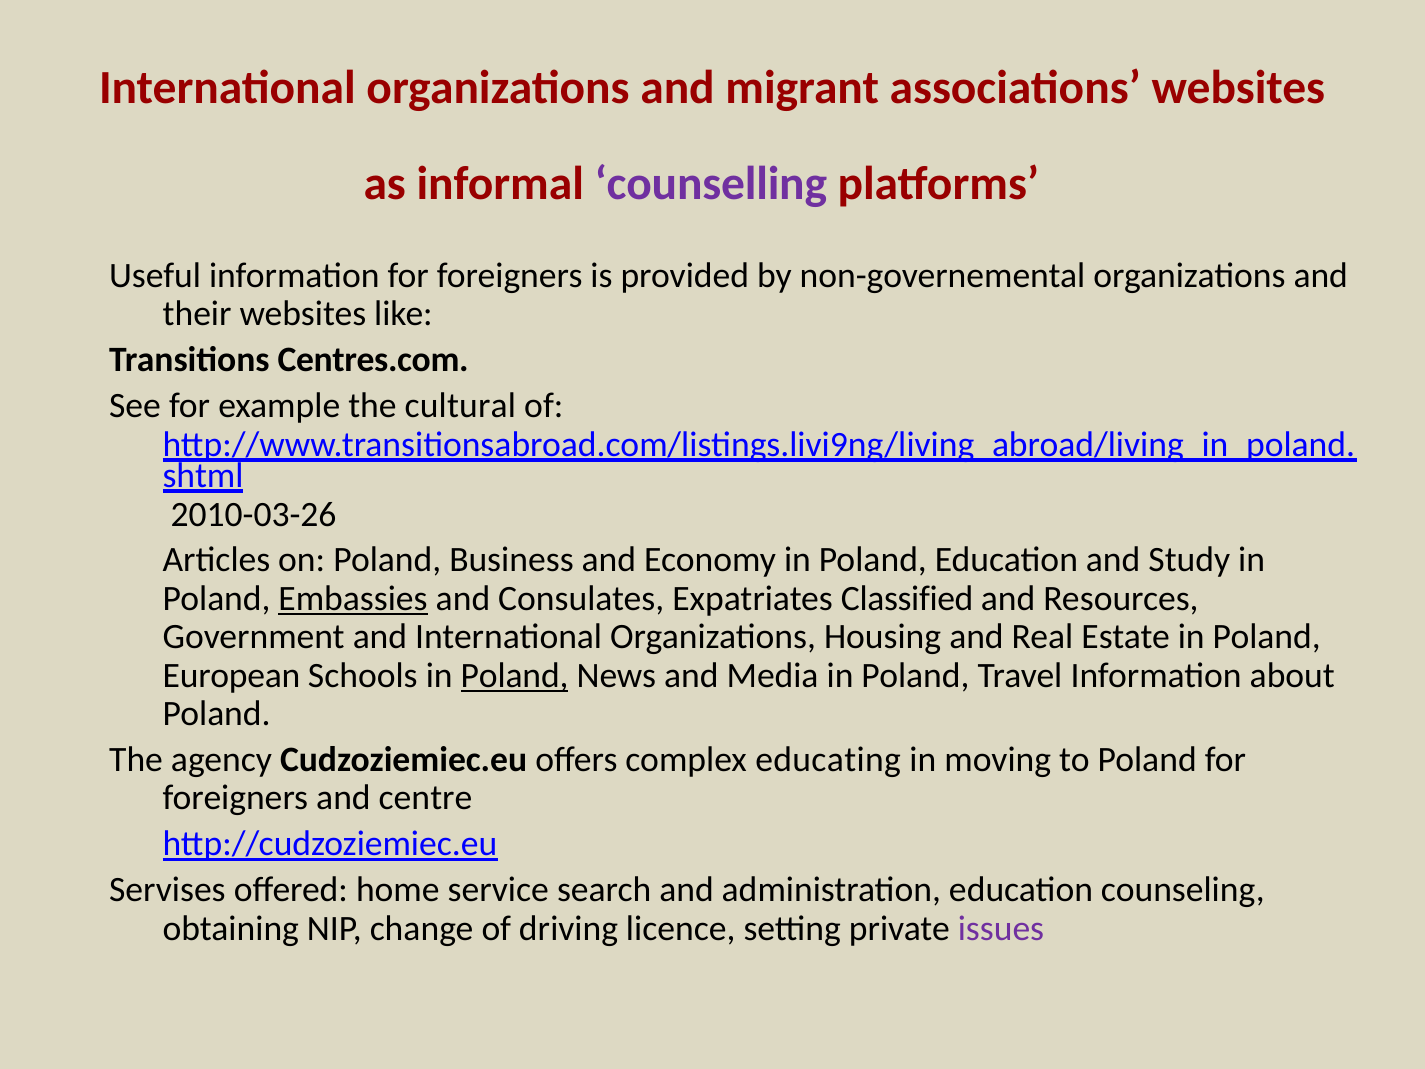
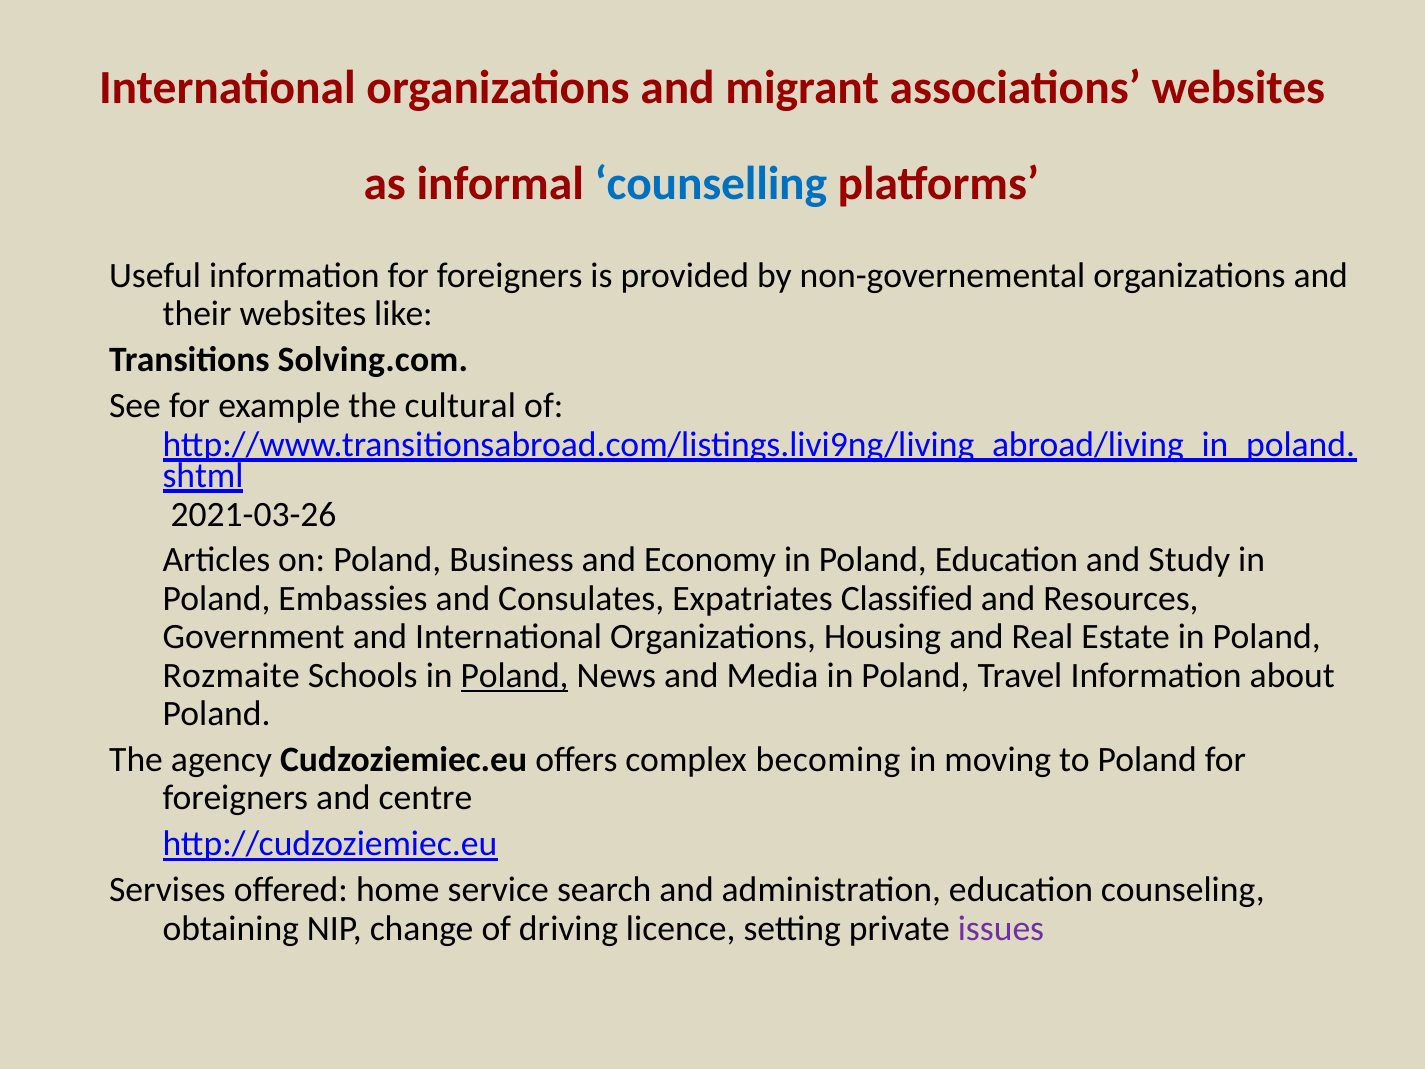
counselling colour: purple -> blue
Centres.com: Centres.com -> Solving.com
2010-03-26: 2010-03-26 -> 2021-03-26
Embassies underline: present -> none
European: European -> Rozmaite
educating: educating -> becoming
